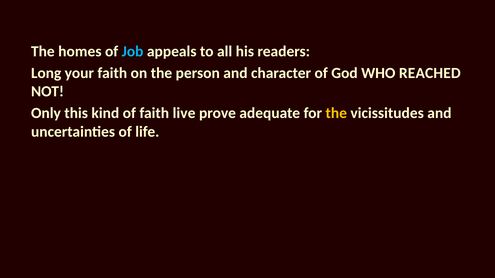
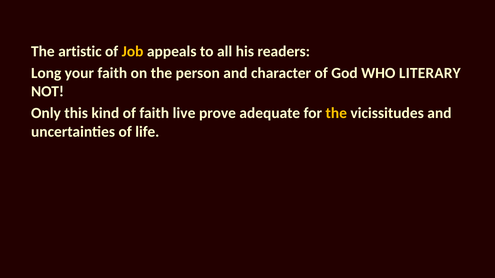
homes: homes -> artistic
Job colour: light blue -> yellow
REACHED: REACHED -> LITERARY
